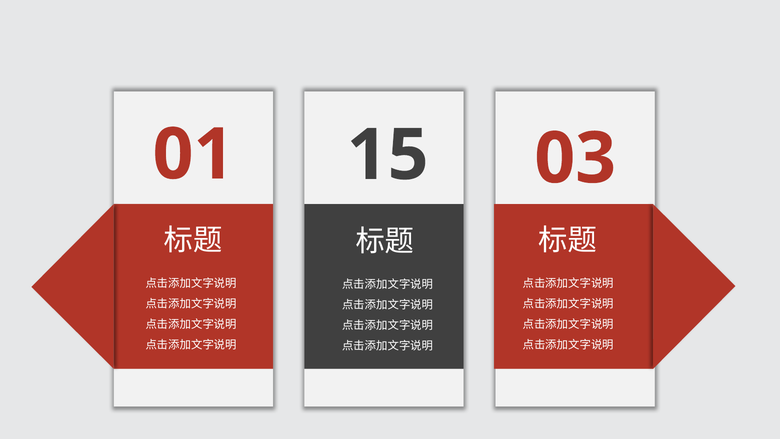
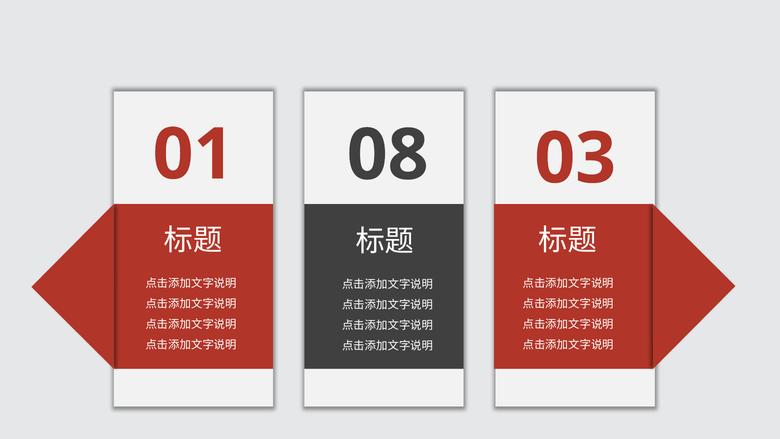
15: 15 -> 08
